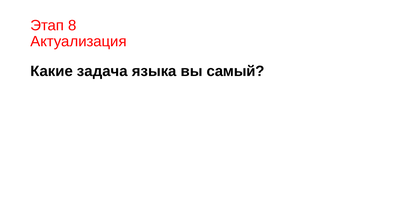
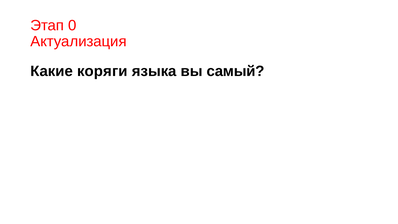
8: 8 -> 0
задача: задача -> коряги
